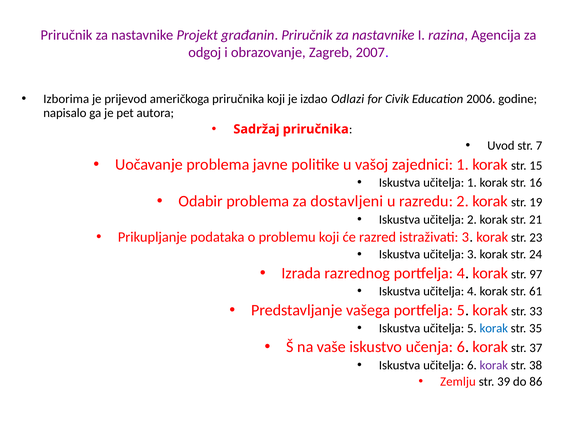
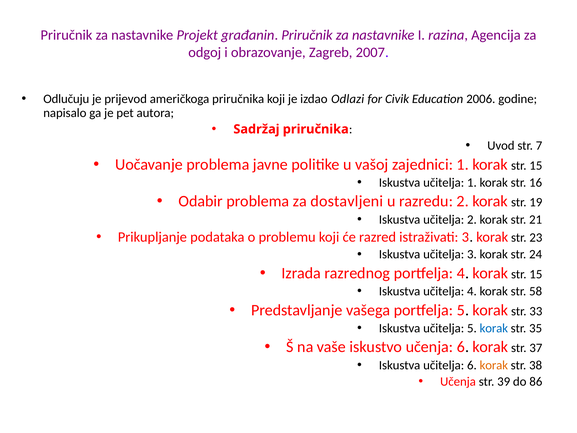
Izborima: Izborima -> Odlučuju
4 korak str 97: 97 -> 15
61: 61 -> 58
korak at (494, 365) colour: purple -> orange
Zemlju at (458, 381): Zemlju -> Učenja
